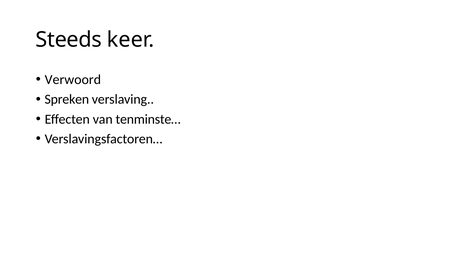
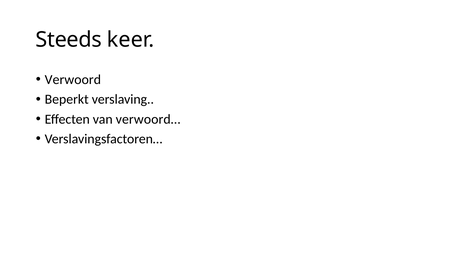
Spreken: Spreken -> Beperkt
tenminste…: tenminste… -> verwoord…
